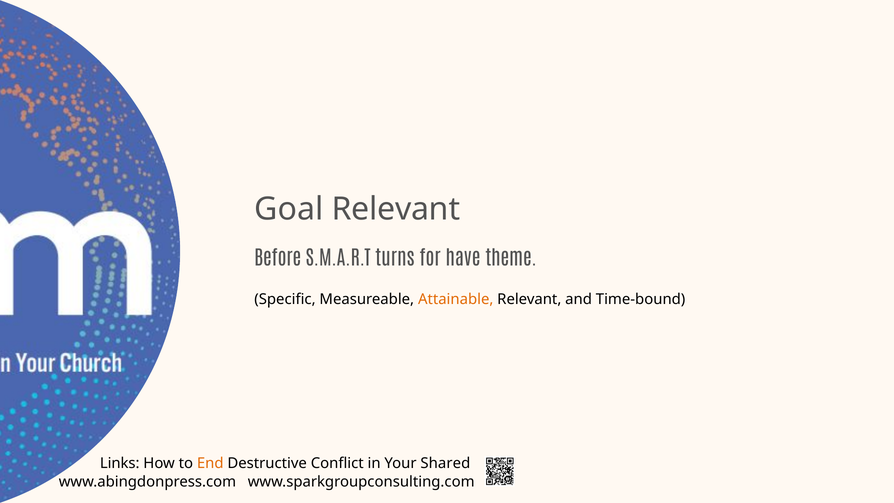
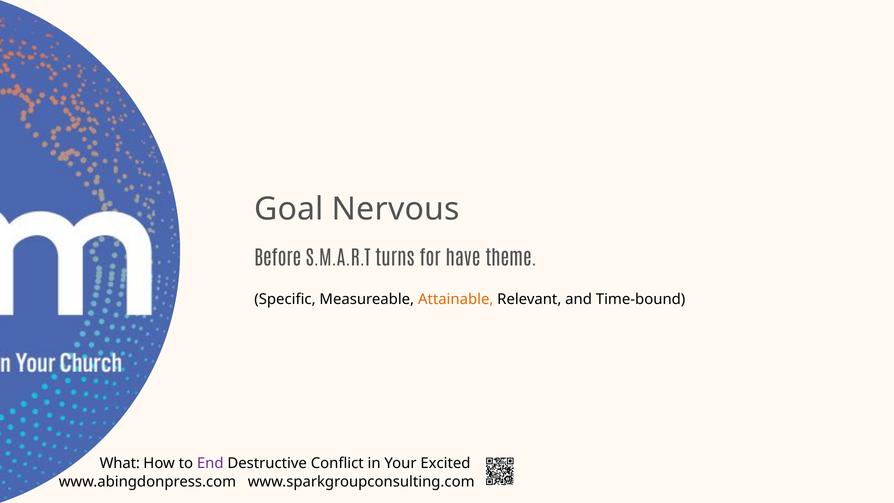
Goal Relevant: Relevant -> Nervous
Links: Links -> What
End colour: orange -> purple
Shared: Shared -> Excited
